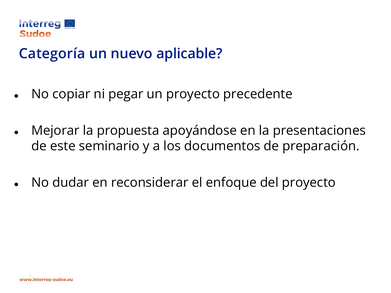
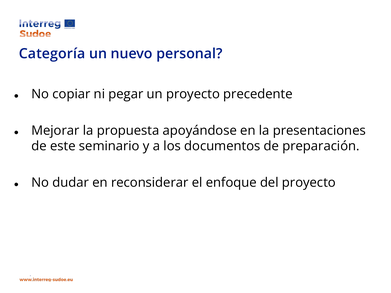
aplicable: aplicable -> personal
